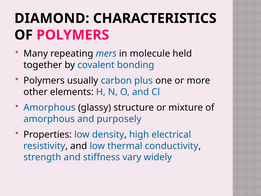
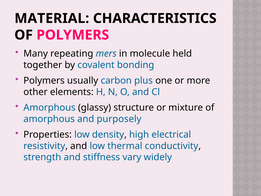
DIAMOND: DIAMOND -> MATERIAL
